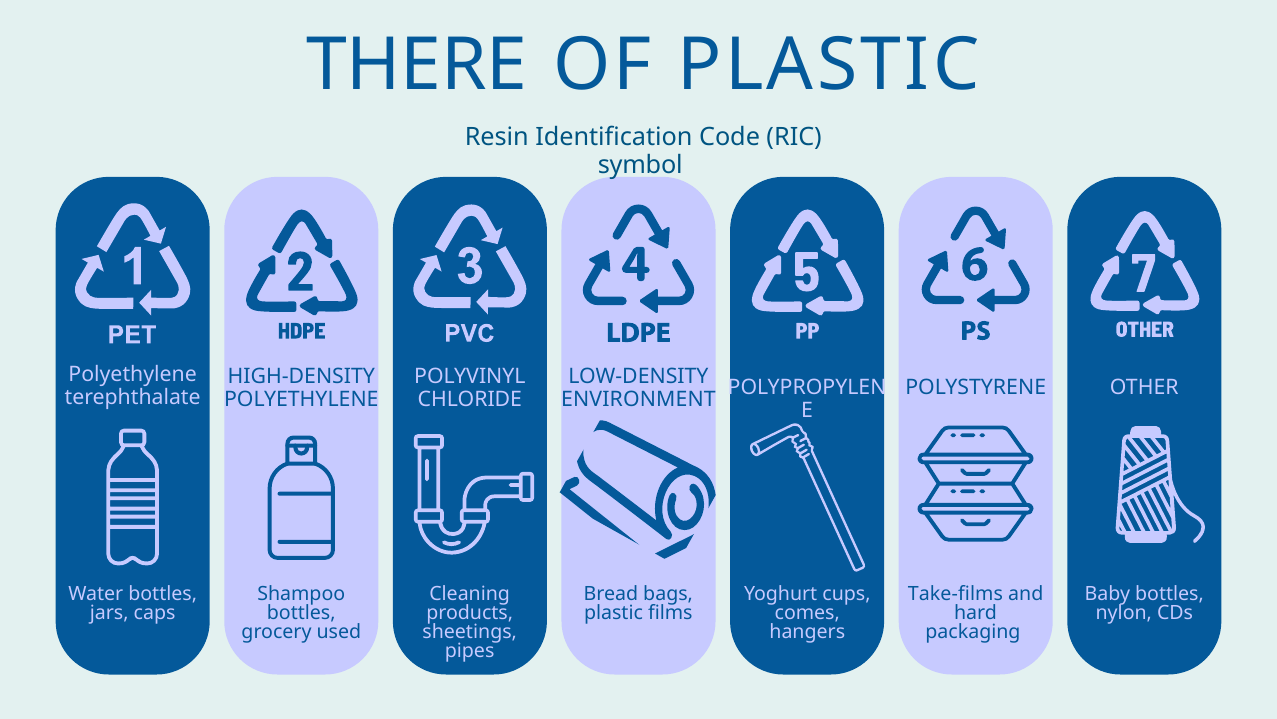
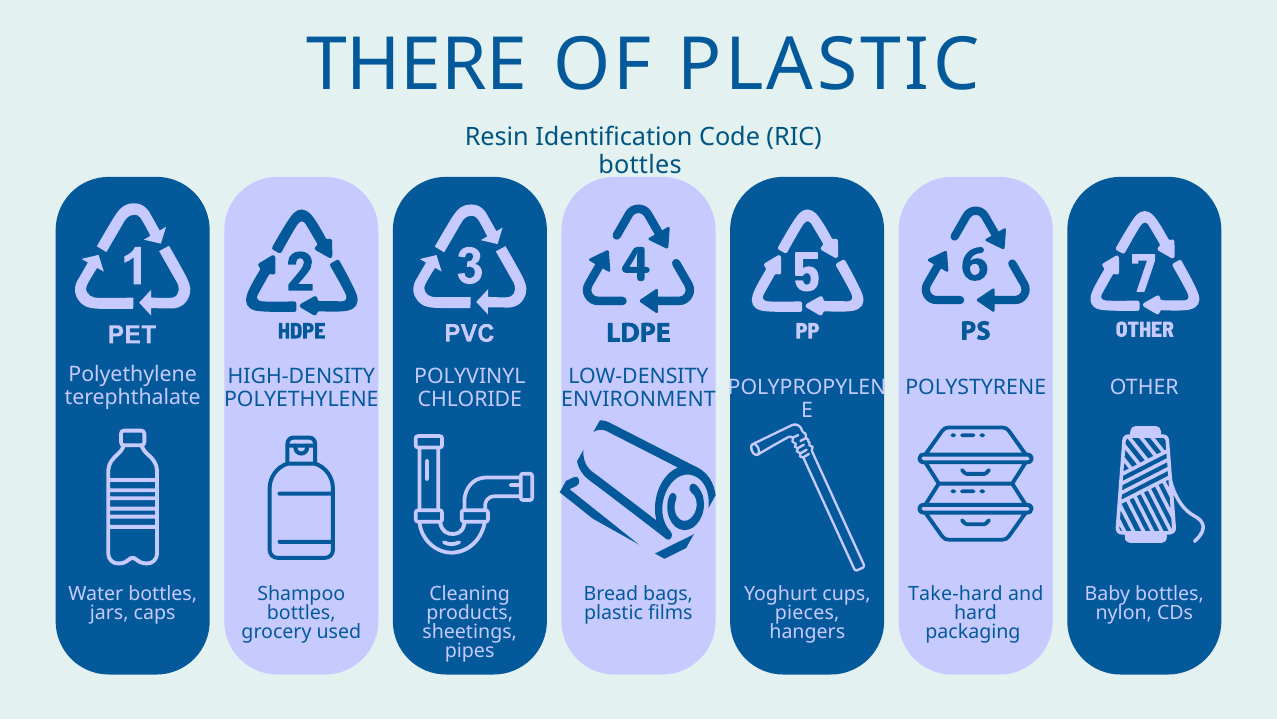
symbol at (640, 165): symbol -> bottles
Take-films: Take-films -> Take-hard
comes: comes -> pieces
